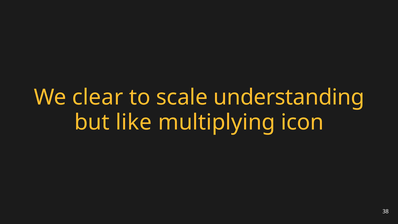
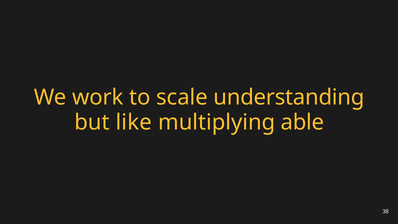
clear: clear -> work
icon: icon -> able
